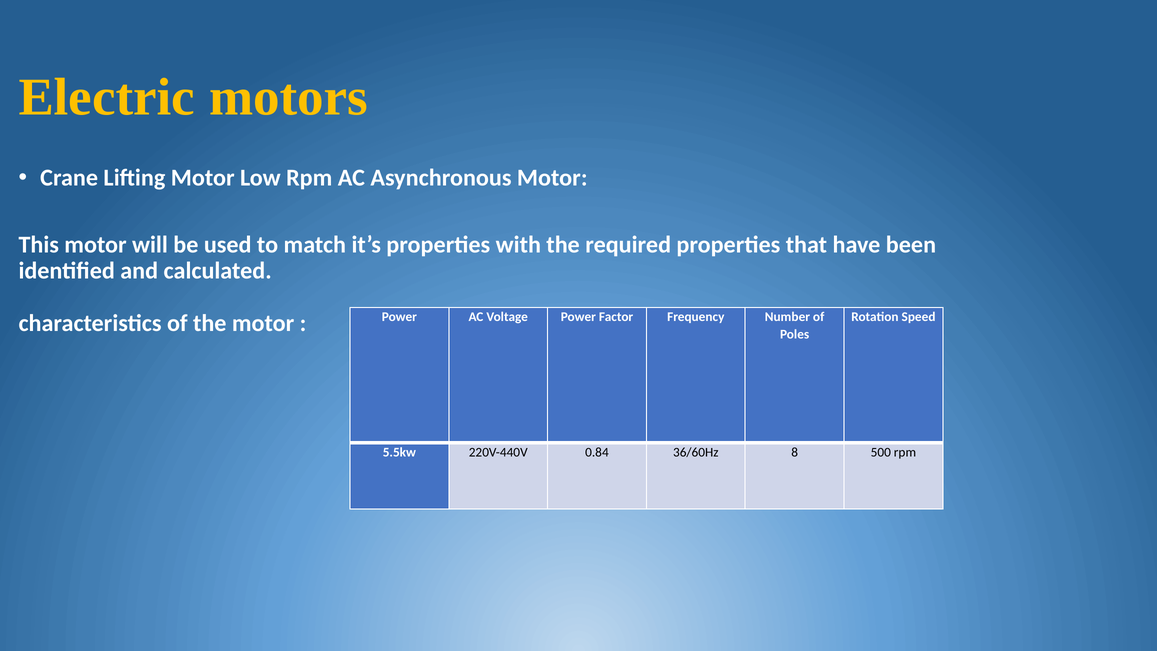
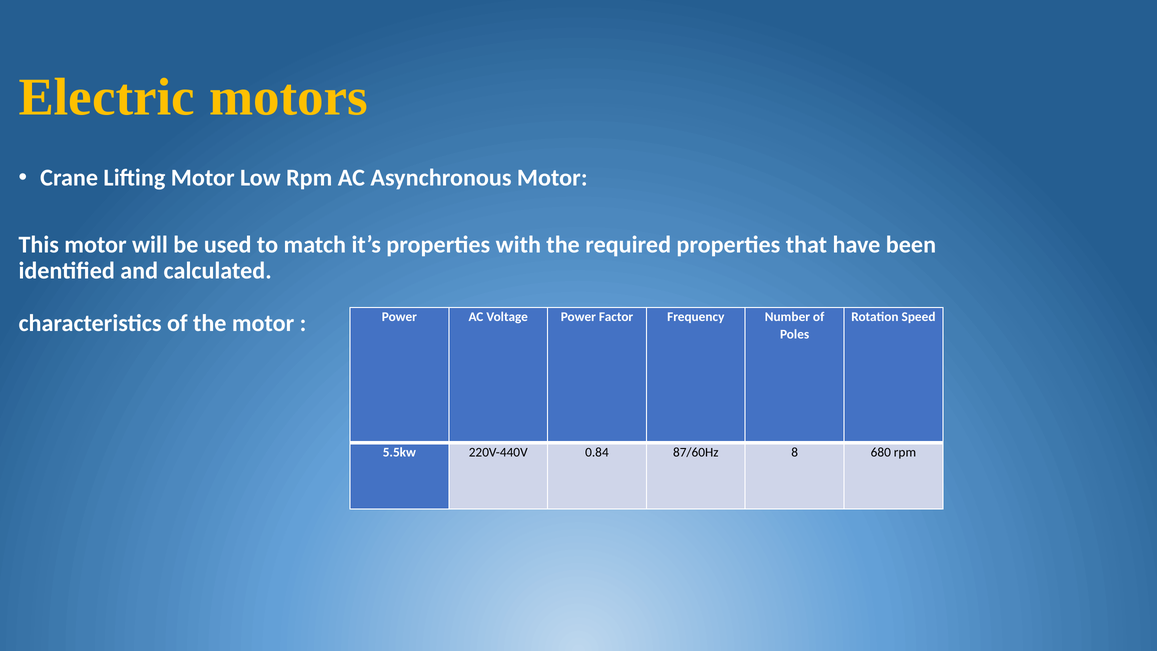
36/60Hz: 36/60Hz -> 87/60Hz
500: 500 -> 680
